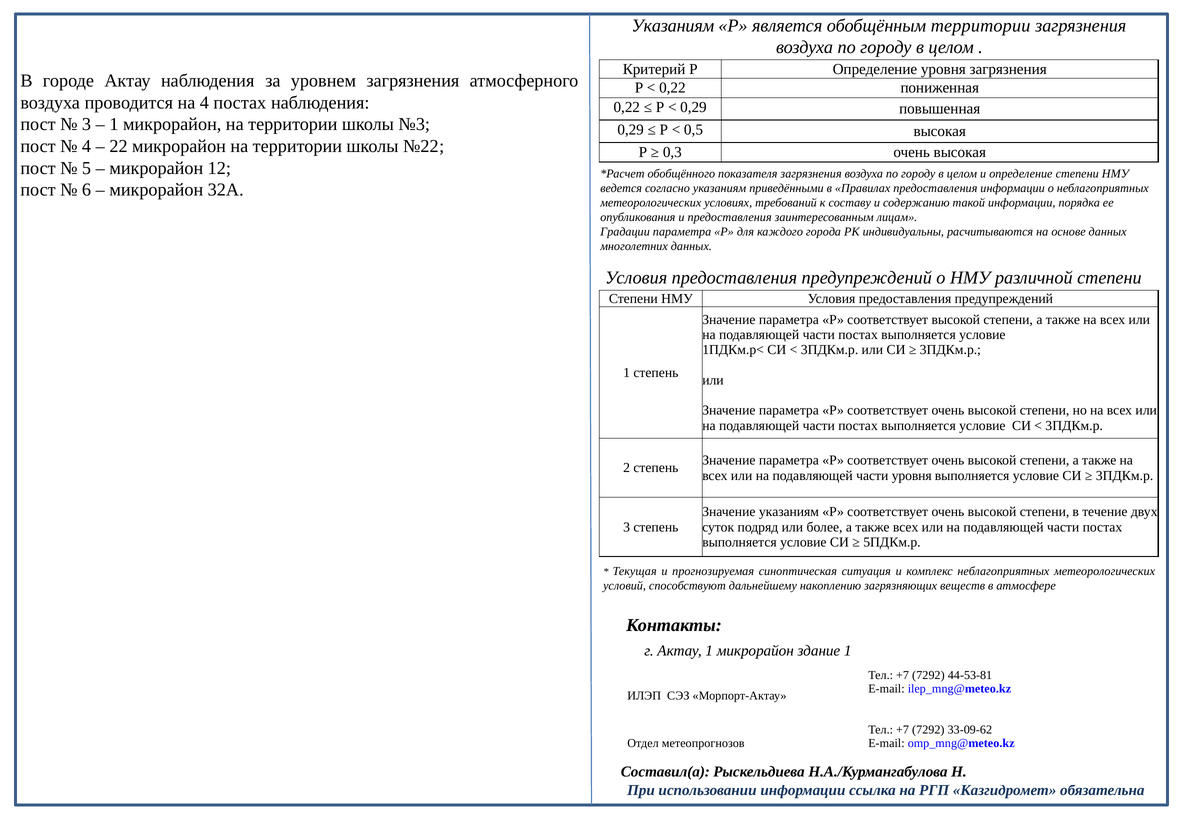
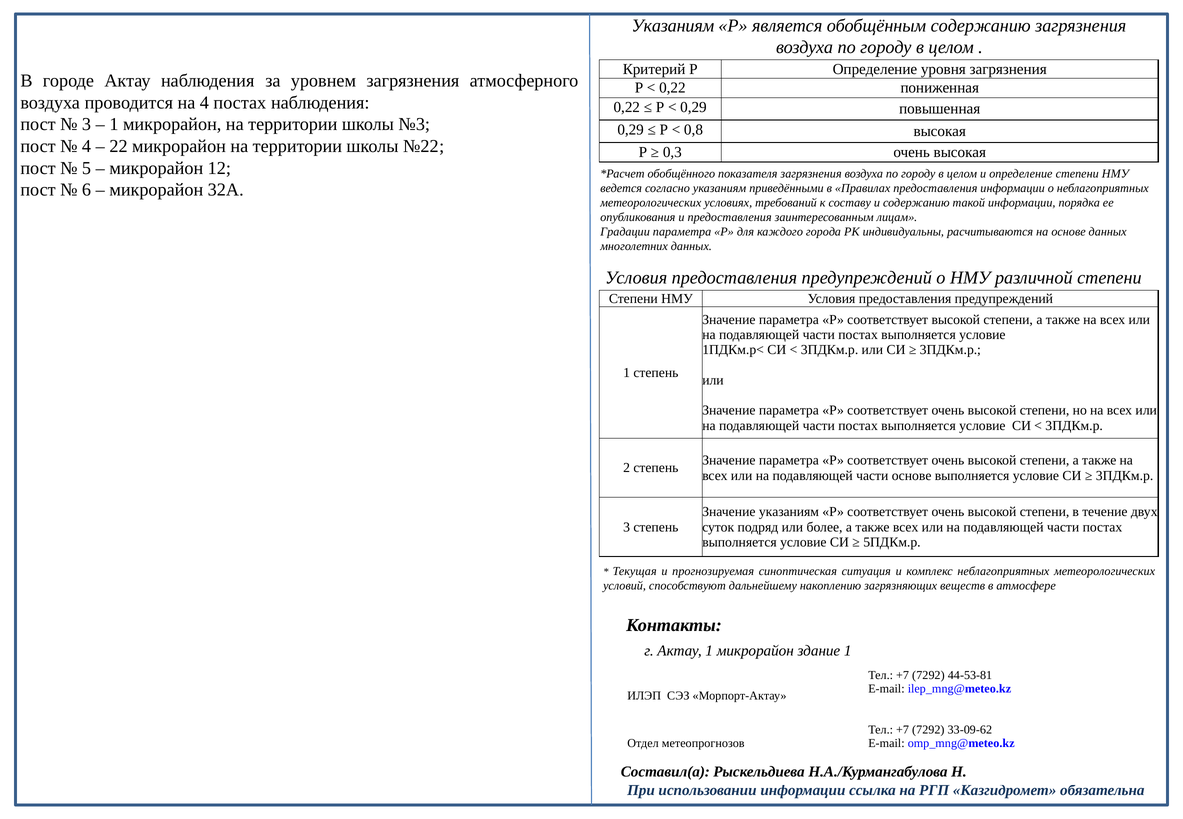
обобщённым территории: территории -> содержанию
0,5: 0,5 -> 0,8
части уровня: уровня -> основе
